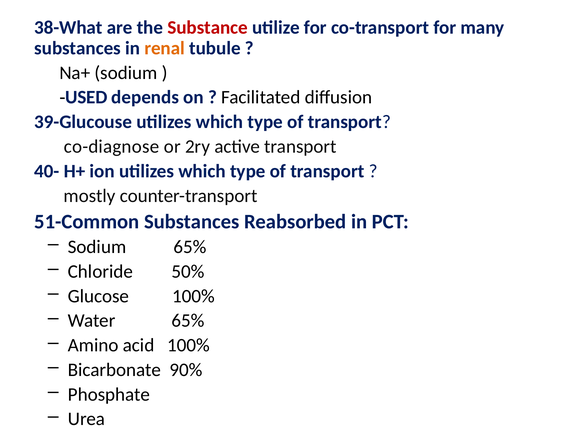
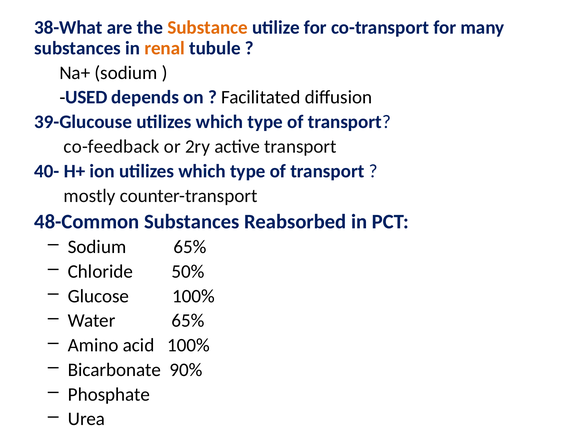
Substance colour: red -> orange
co-diagnose: co-diagnose -> co-feedback
51-Common: 51-Common -> 48-Common
